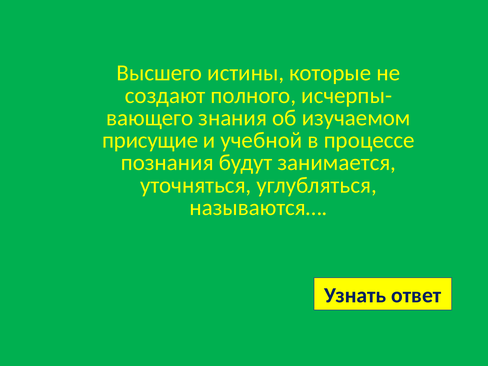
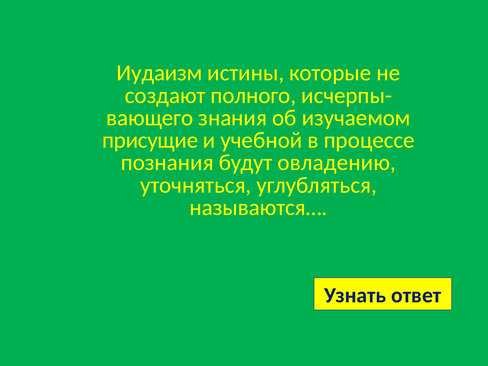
Высшего: Высшего -> Иудаизм
занимается: занимается -> овладению
